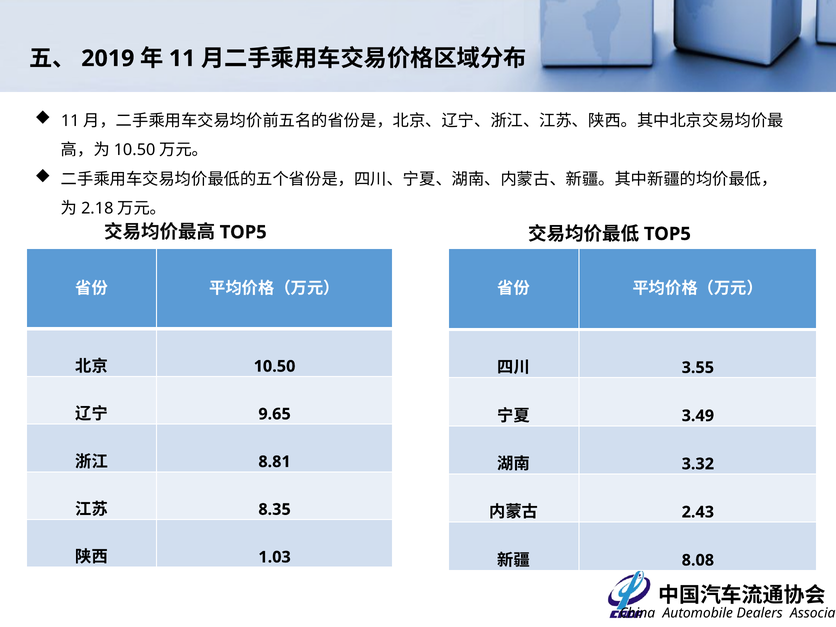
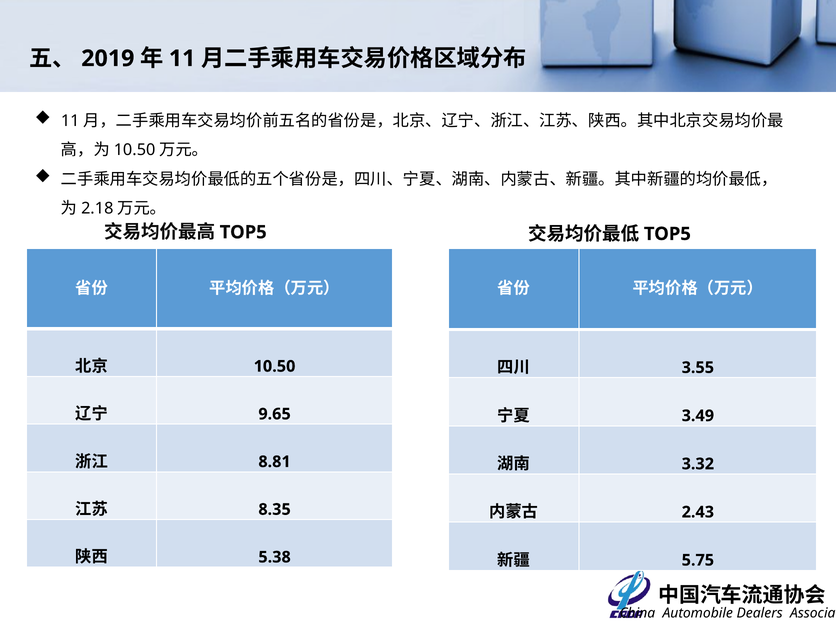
1.03: 1.03 -> 5.38
8.08: 8.08 -> 5.75
